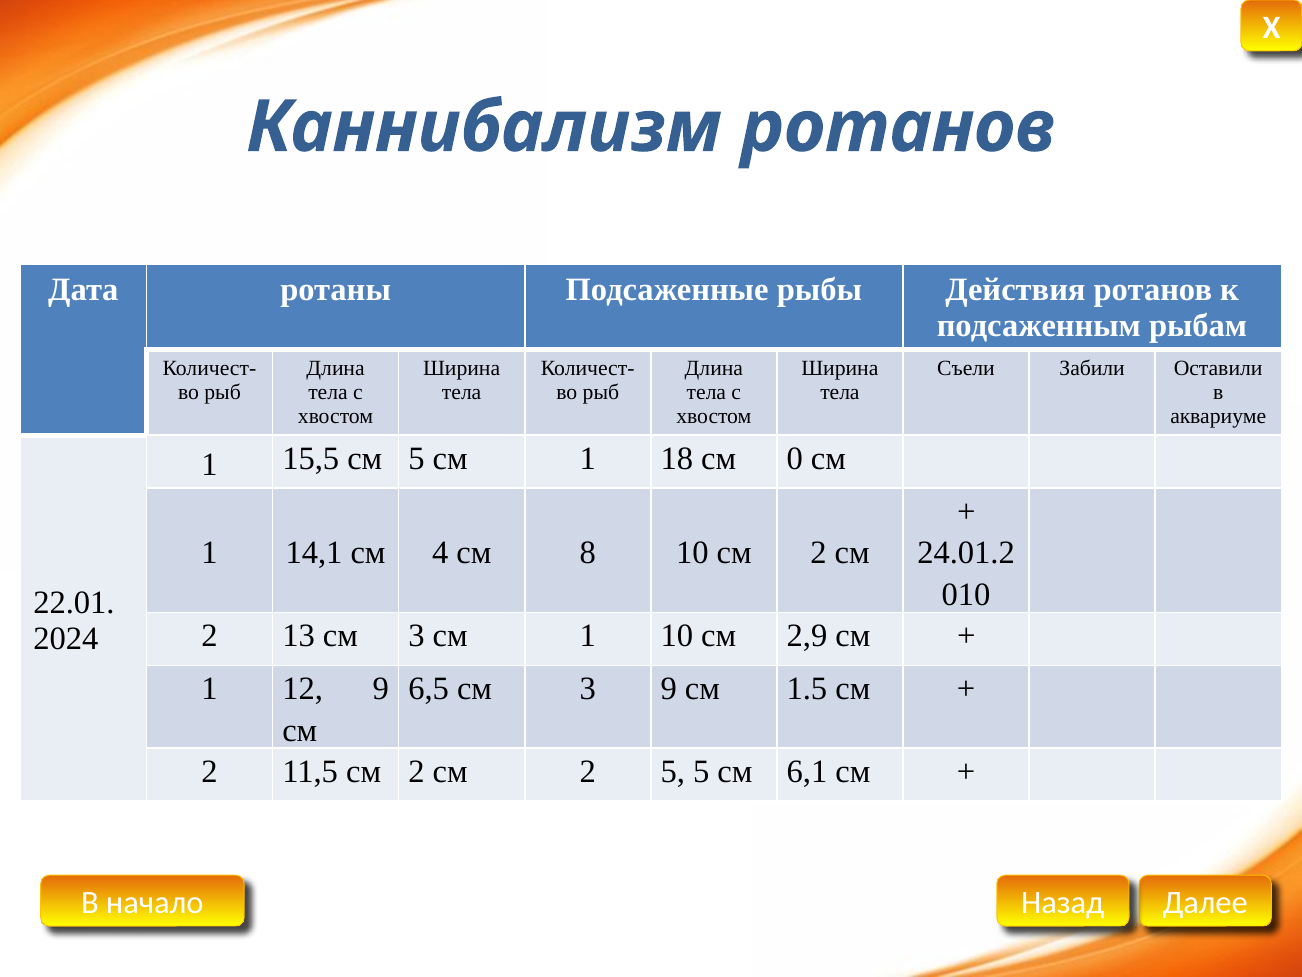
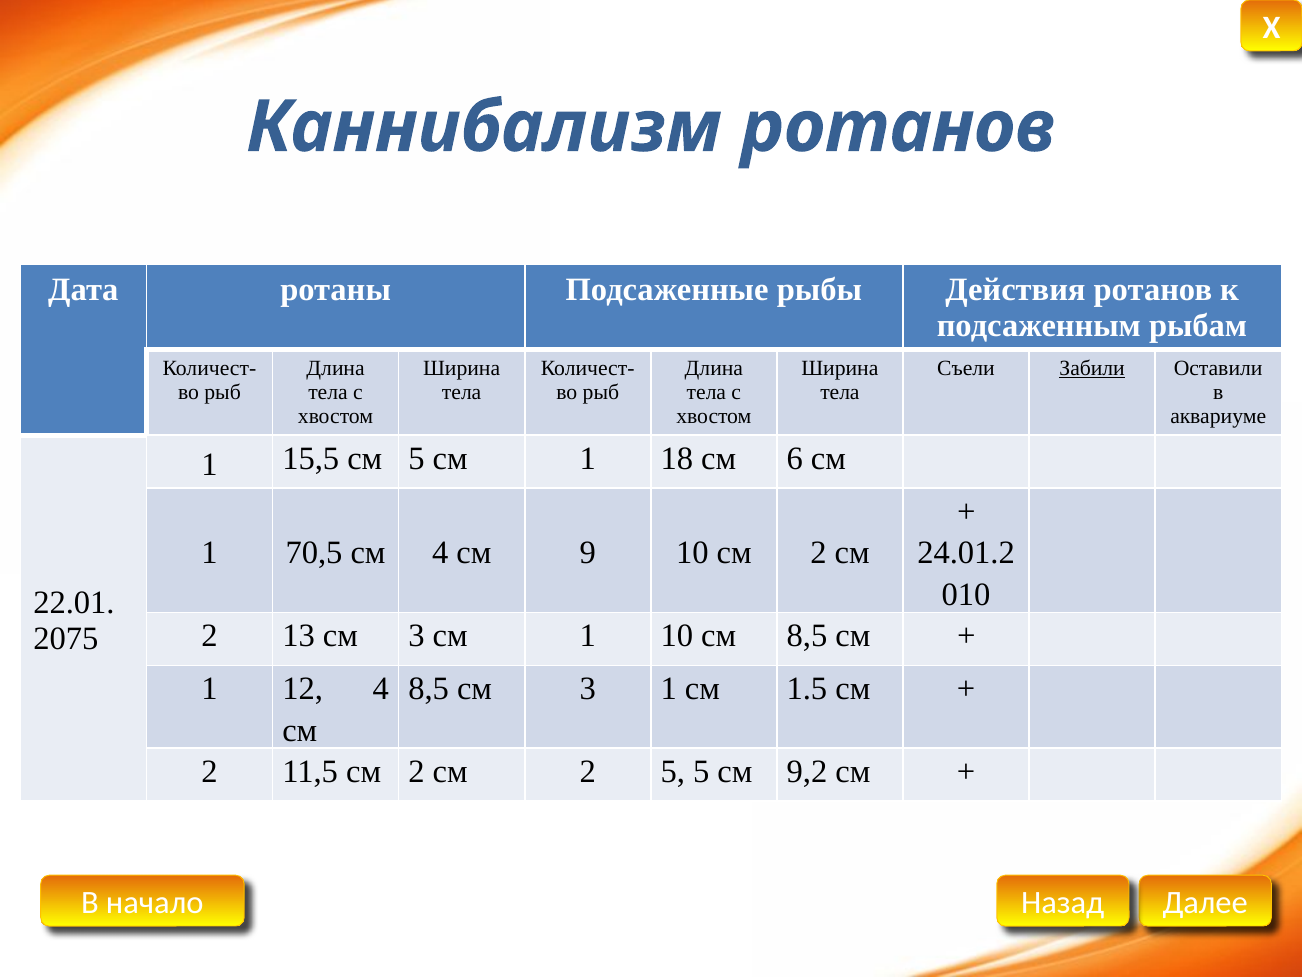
Забили underline: none -> present
0: 0 -> 6
14,1: 14,1 -> 70,5
8: 8 -> 9
10 см 2,9: 2,9 -> 8,5
2024: 2024 -> 2075
12 9: 9 -> 4
6,5 at (429, 689): 6,5 -> 8,5
3 9: 9 -> 1
6,1: 6,1 -> 9,2
